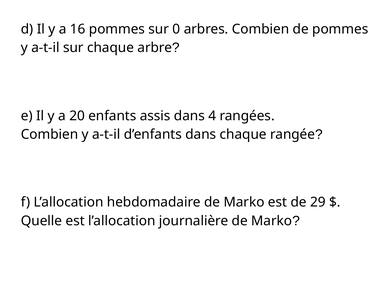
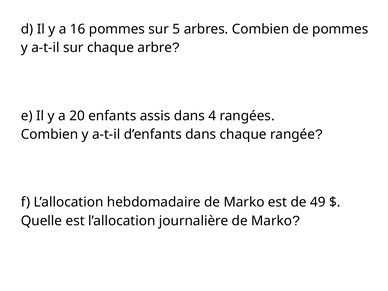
0: 0 -> 5
29: 29 -> 49
